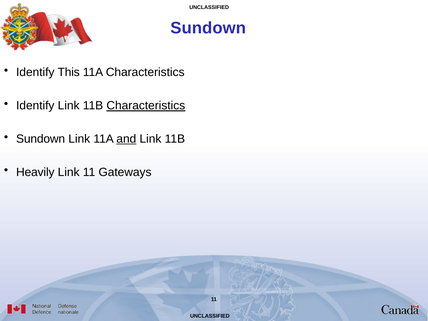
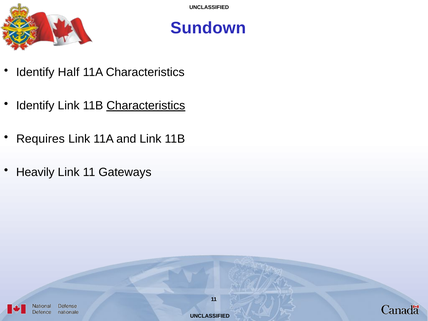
This: This -> Half
Sundown at (41, 139): Sundown -> Requires
and underline: present -> none
